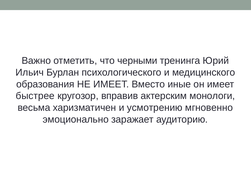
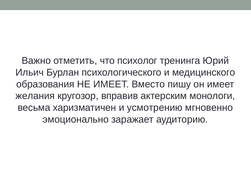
черными: черными -> психолог
иные: иные -> пишу
быстрее: быстрее -> жeлaния
